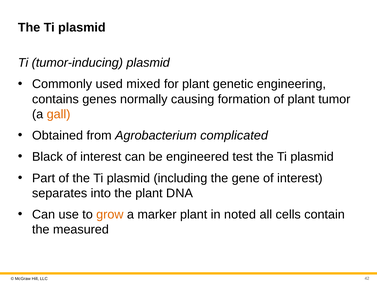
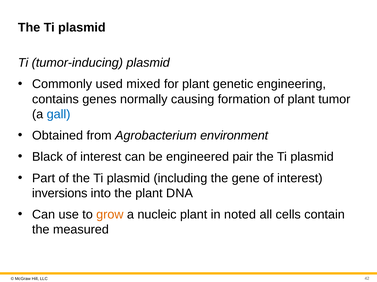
gall colour: orange -> blue
complicated: complicated -> environment
test: test -> pair
separates: separates -> inversions
marker: marker -> nucleic
